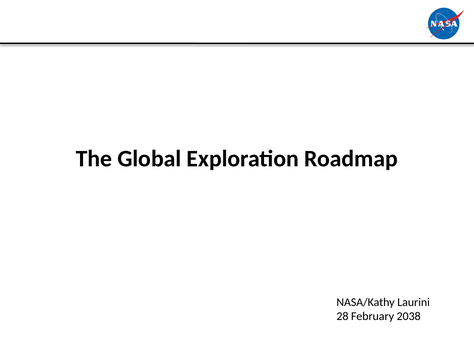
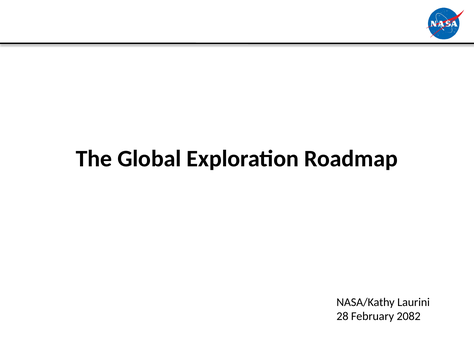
2038: 2038 -> 2082
